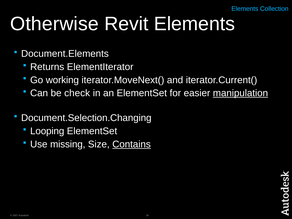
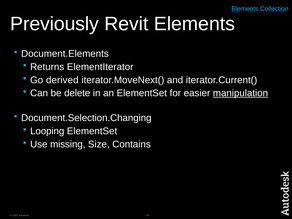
Otherwise: Otherwise -> Previously
working: working -> derived
check: check -> delete
Contains underline: present -> none
